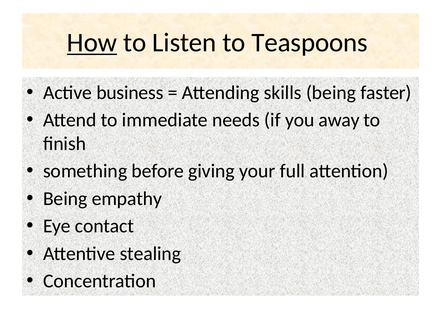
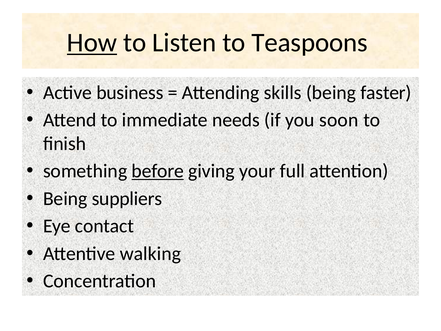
away: away -> soon
before underline: none -> present
empathy: empathy -> suppliers
stealing: stealing -> walking
